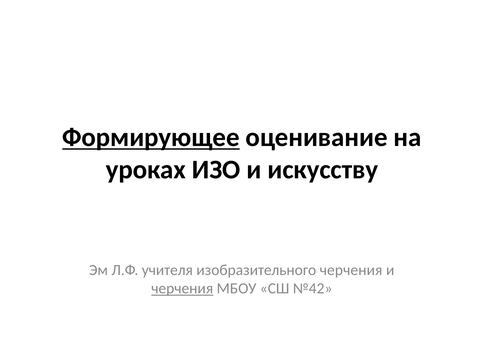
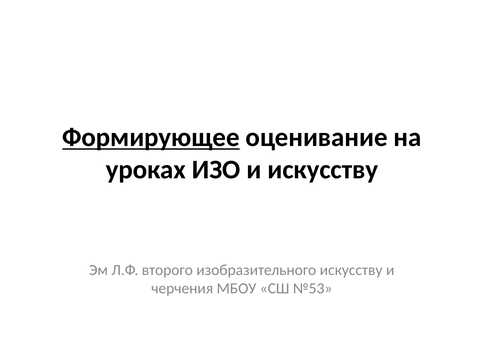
учителя: учителя -> второго
изобразительного черчения: черчения -> искусству
черчения at (182, 288) underline: present -> none
№42: №42 -> №53
